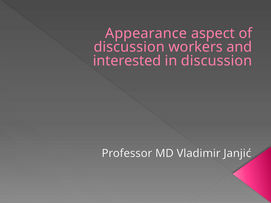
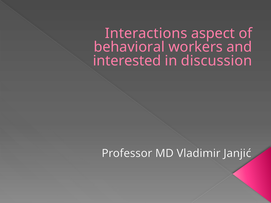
Appearance: Appearance -> Interactions
discussion at (129, 47): discussion -> behavioral
